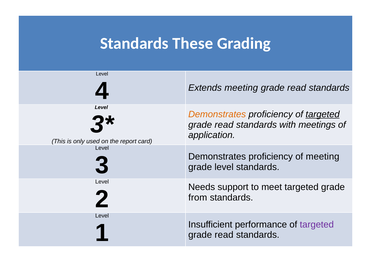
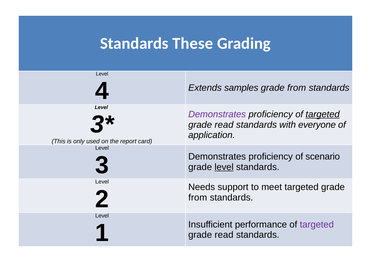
Extends meeting: meeting -> samples
read at (297, 88): read -> from
Demonstrates at (217, 114) colour: orange -> purple
meetings: meetings -> everyone
of meeting: meeting -> scenario
level at (224, 167) underline: none -> present
